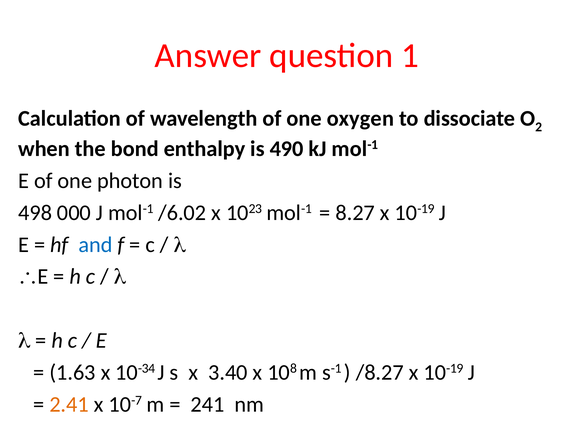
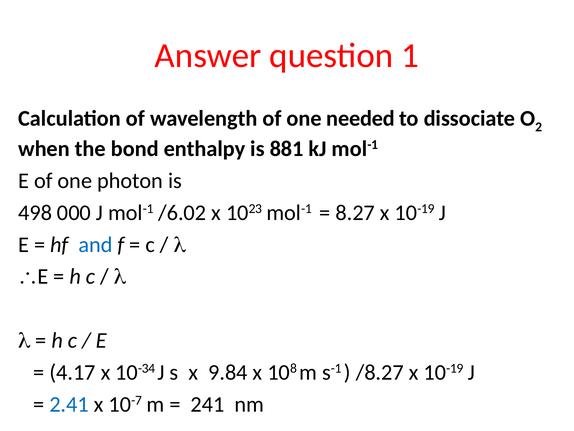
oxygen: oxygen -> needed
490: 490 -> 881
1.63: 1.63 -> 4.17
3.40: 3.40 -> 9.84
2.41 colour: orange -> blue
